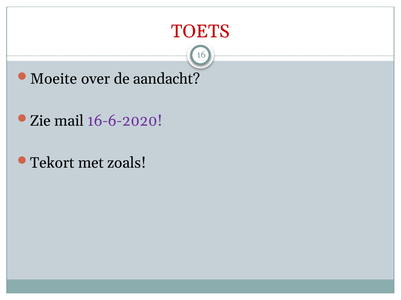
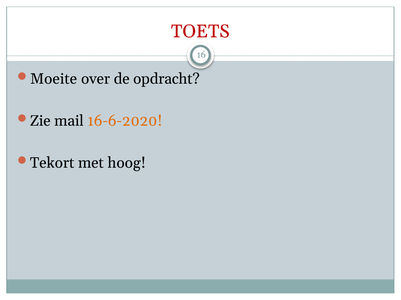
aandacht: aandacht -> opdracht
16-6-2020 colour: purple -> orange
zoals: zoals -> hoog
